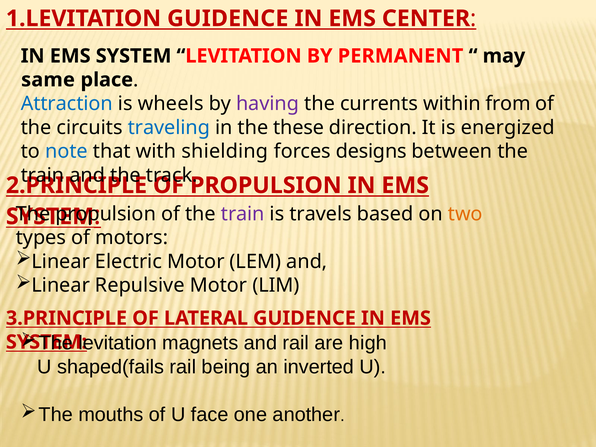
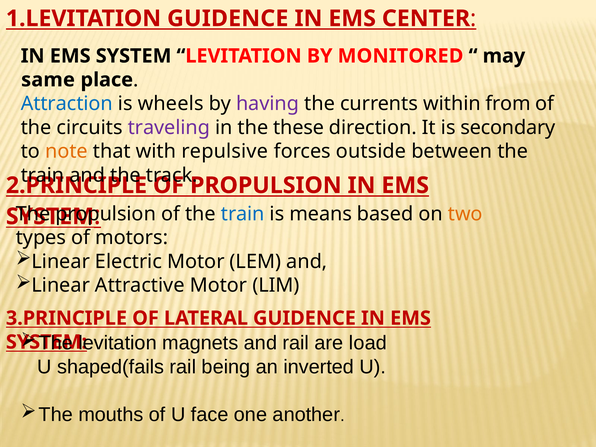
PERMANENT: PERMANENT -> MONITORED
traveling colour: blue -> purple
energized: energized -> secondary
note colour: blue -> orange
shielding: shielding -> repulsive
designs: designs -> outside
train at (243, 214) colour: purple -> blue
travels: travels -> means
Repulsive: Repulsive -> Attractive
high: high -> load
